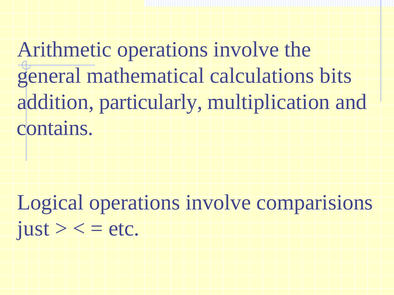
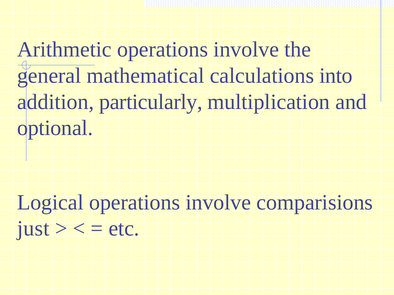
bits: bits -> into
contains: contains -> optional
